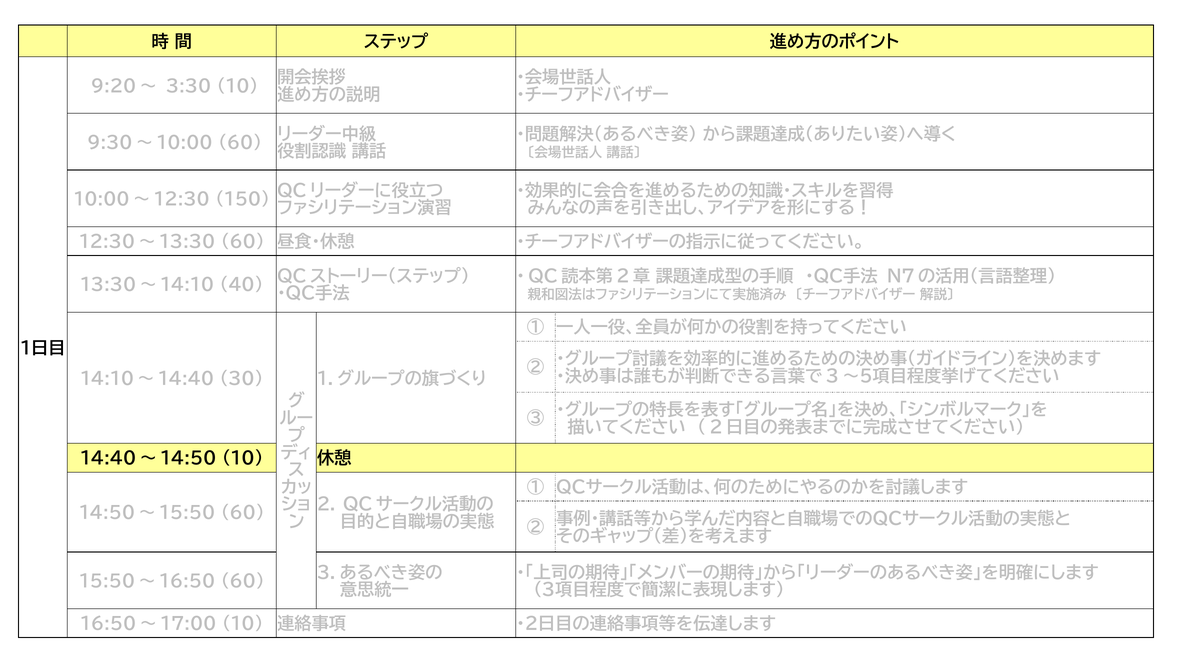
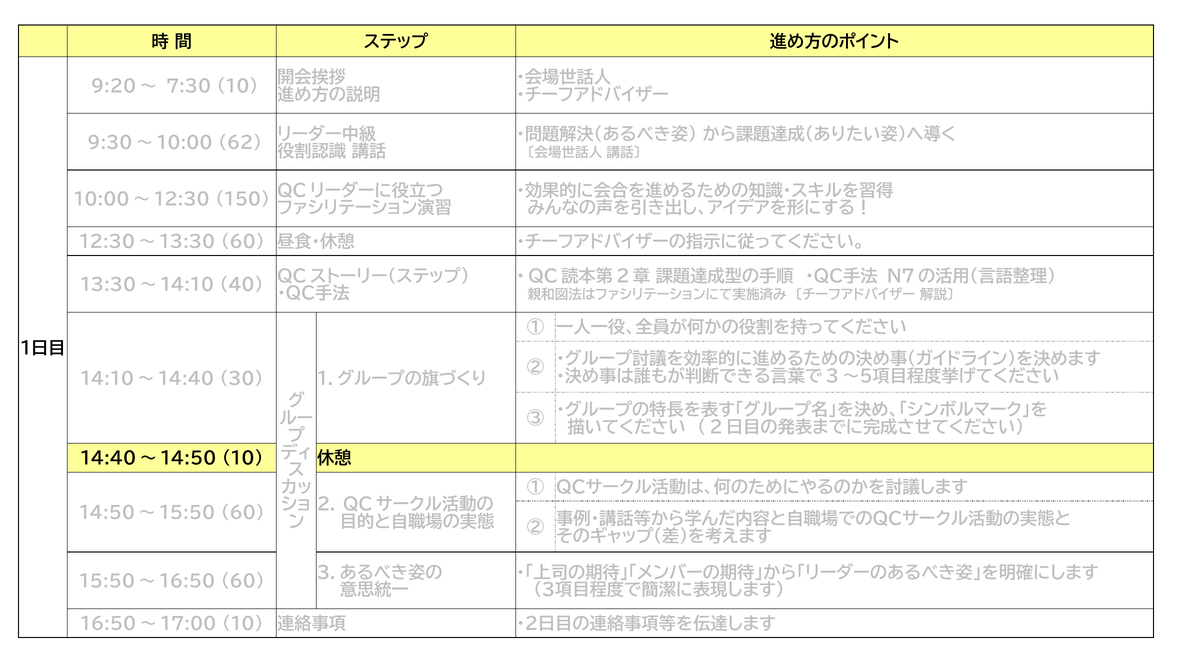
3:30: 3:30 -> 7:30
9:30～10:00 60: 60 -> 62
